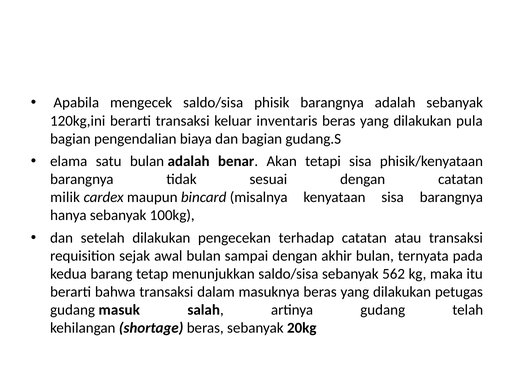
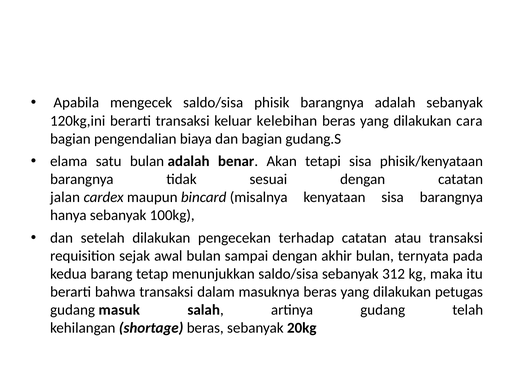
inventaris: inventaris -> kelebihan
pula: pula -> cara
milik: milik -> jalan
562: 562 -> 312
